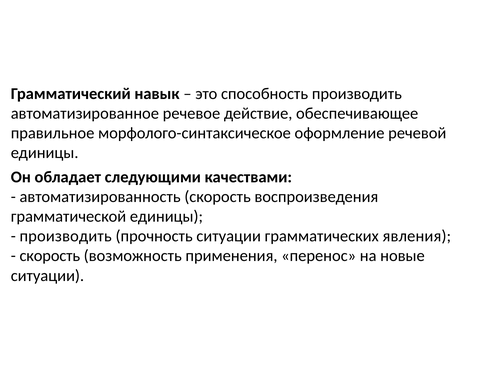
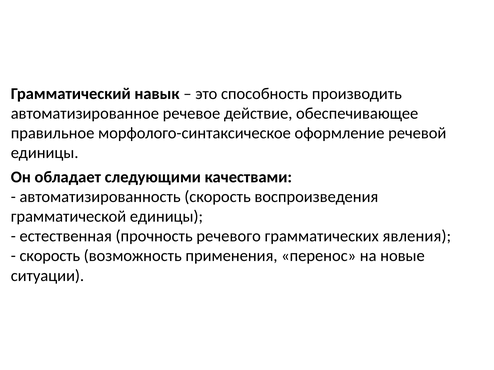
производить at (66, 236): производить -> естественная
прочность ситуации: ситуации -> речевого
